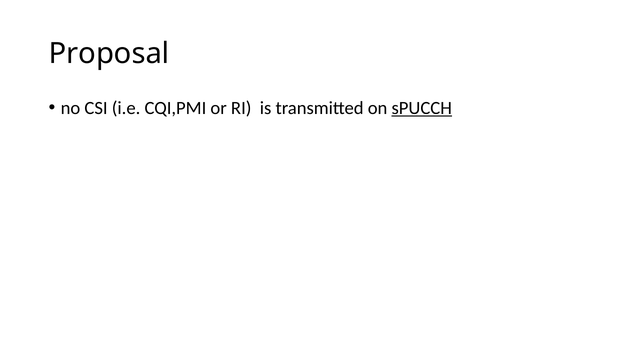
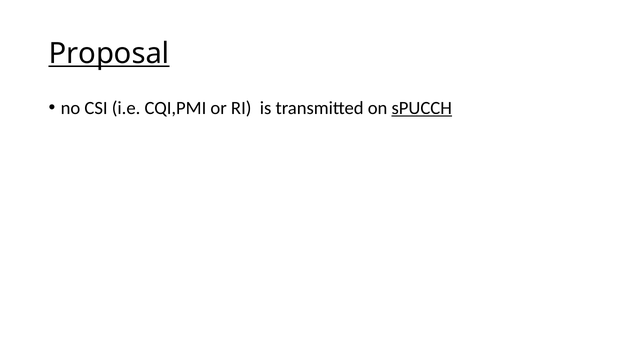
Proposal underline: none -> present
